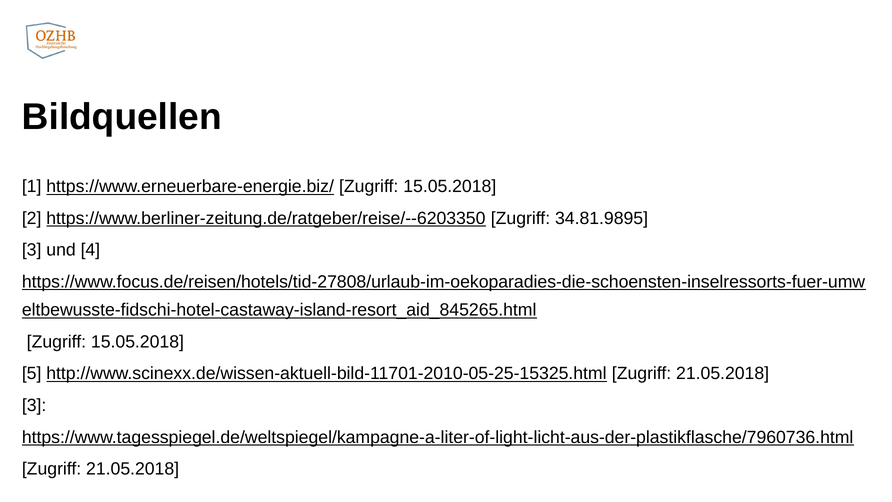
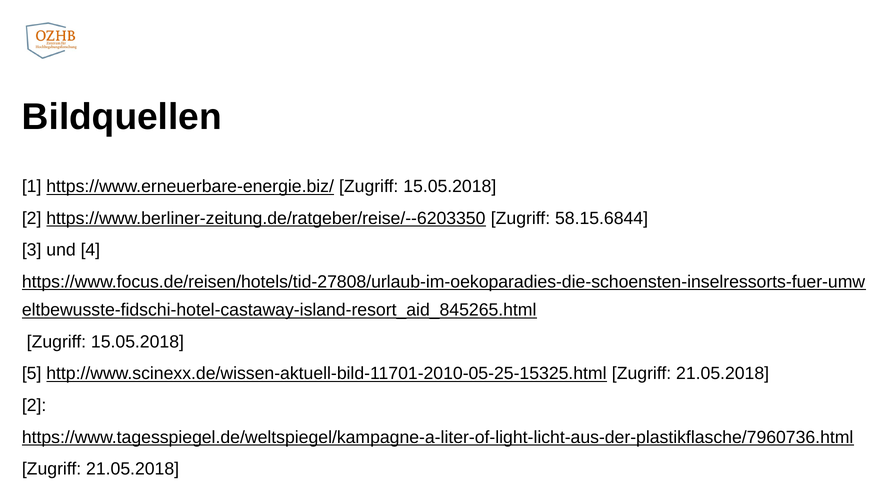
34.81.9895: 34.81.9895 -> 58.15.6844
3 at (34, 405): 3 -> 2
